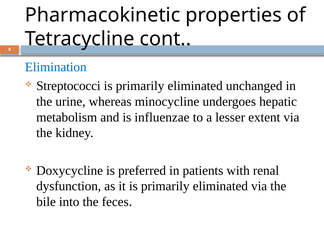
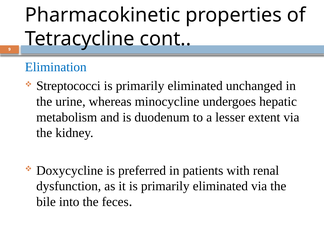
influenzae: influenzae -> duodenum
